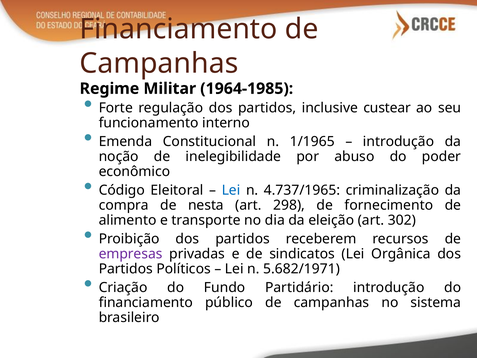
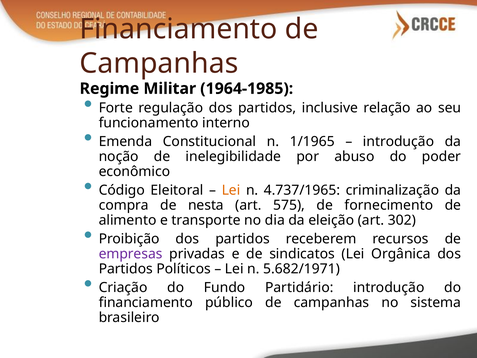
custear: custear -> relação
Lei at (231, 190) colour: blue -> orange
298: 298 -> 575
